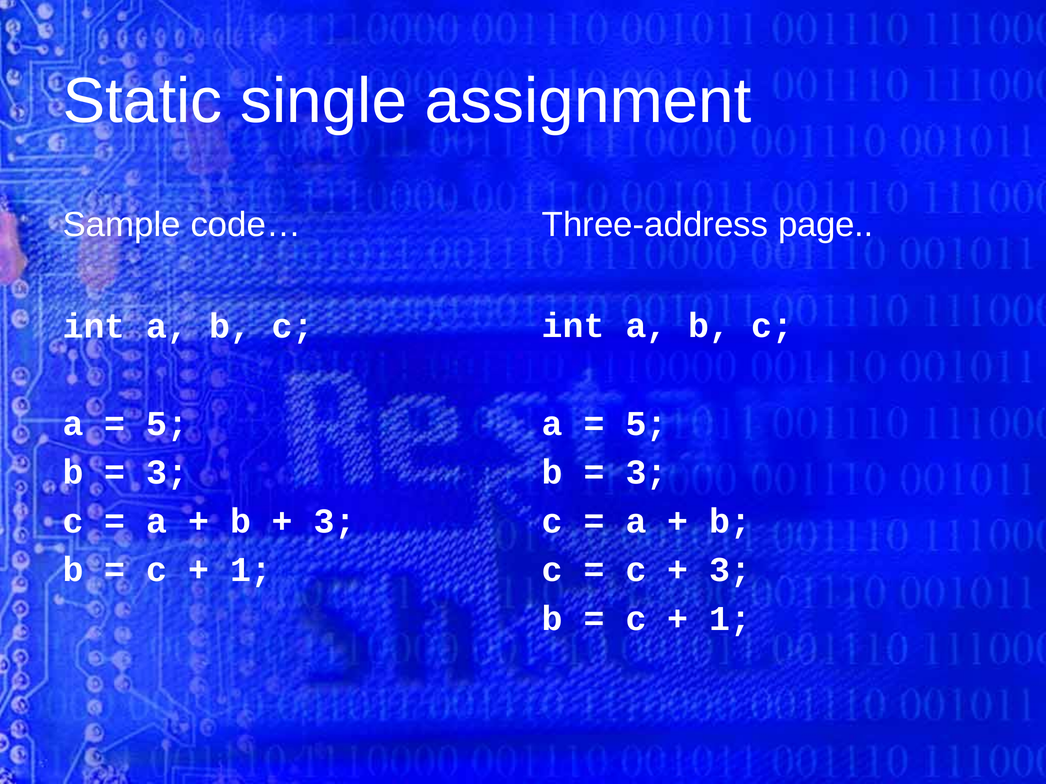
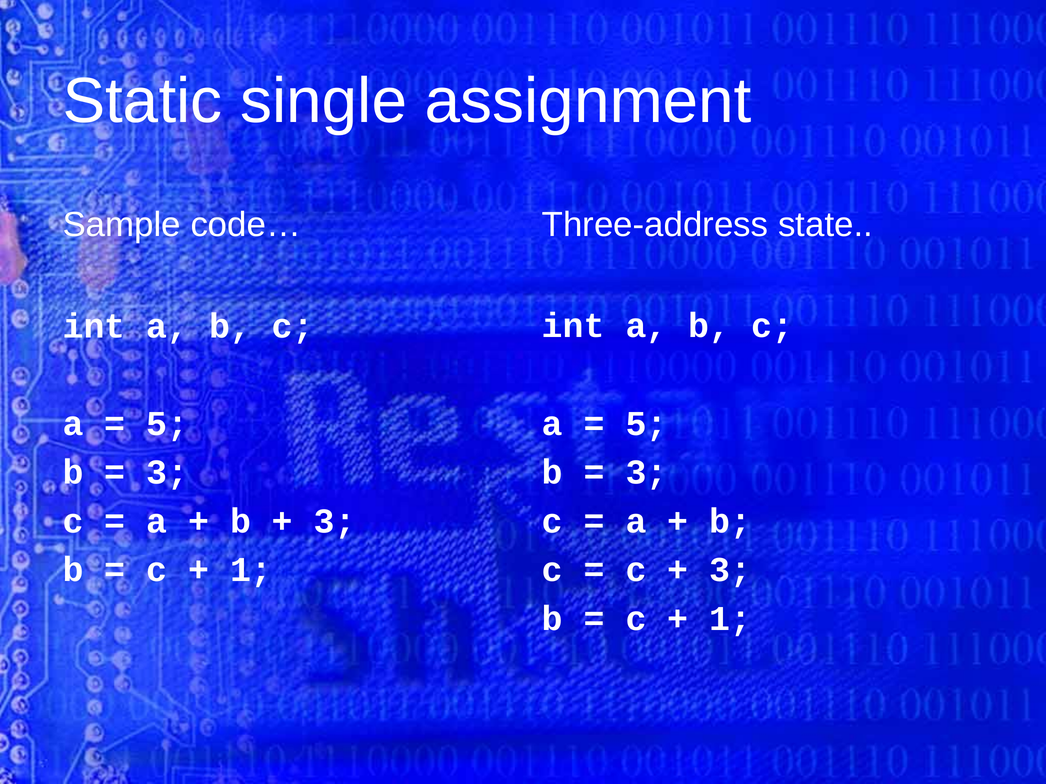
page: page -> state
